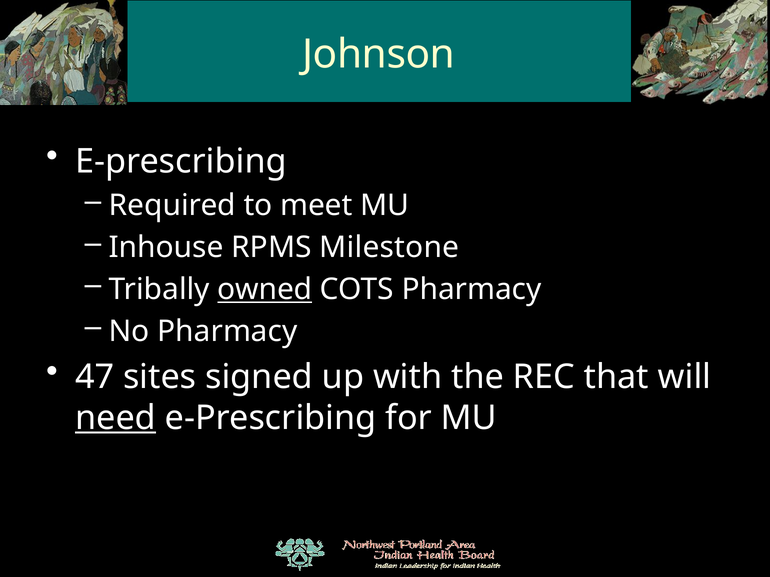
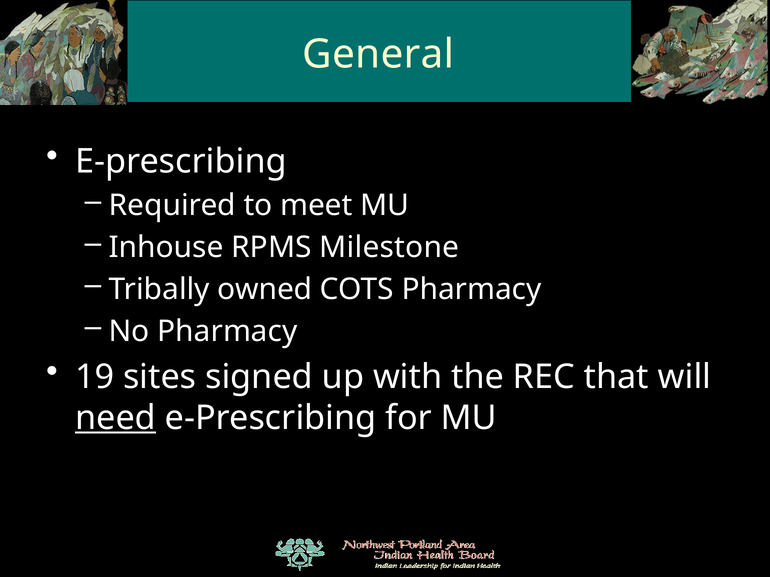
Johnson: Johnson -> General
owned underline: present -> none
47: 47 -> 19
